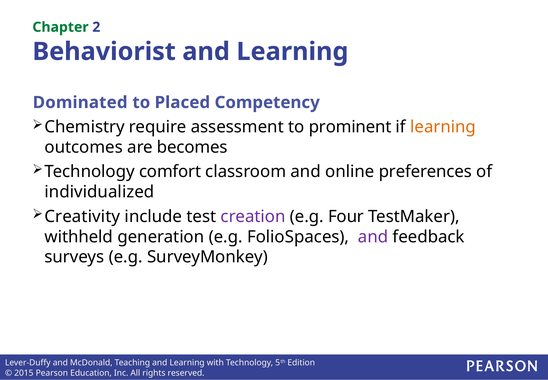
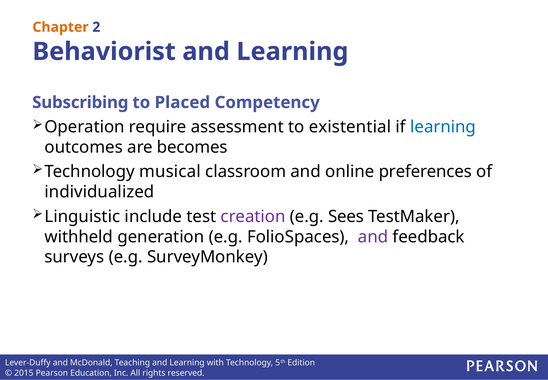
Chapter colour: green -> orange
Dominated: Dominated -> Subscribing
Chemistry: Chemistry -> Operation
prominent: prominent -> existential
learning at (443, 127) colour: orange -> blue
comfort: comfort -> musical
Creativity: Creativity -> Linguistic
Four: Four -> Sees
